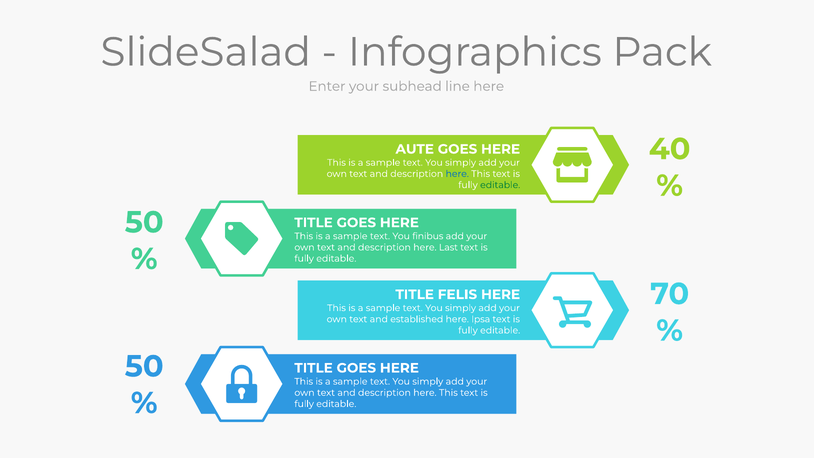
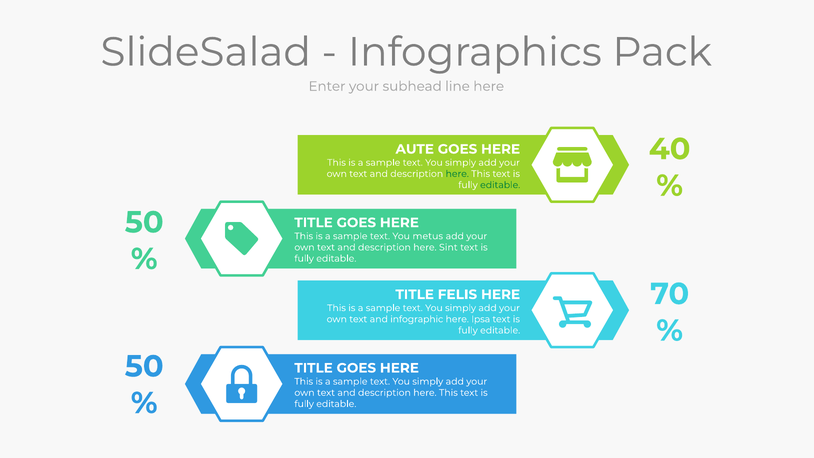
here at (457, 174) colour: blue -> green
finibus: finibus -> metus
Last: Last -> Sint
established: established -> infographic
